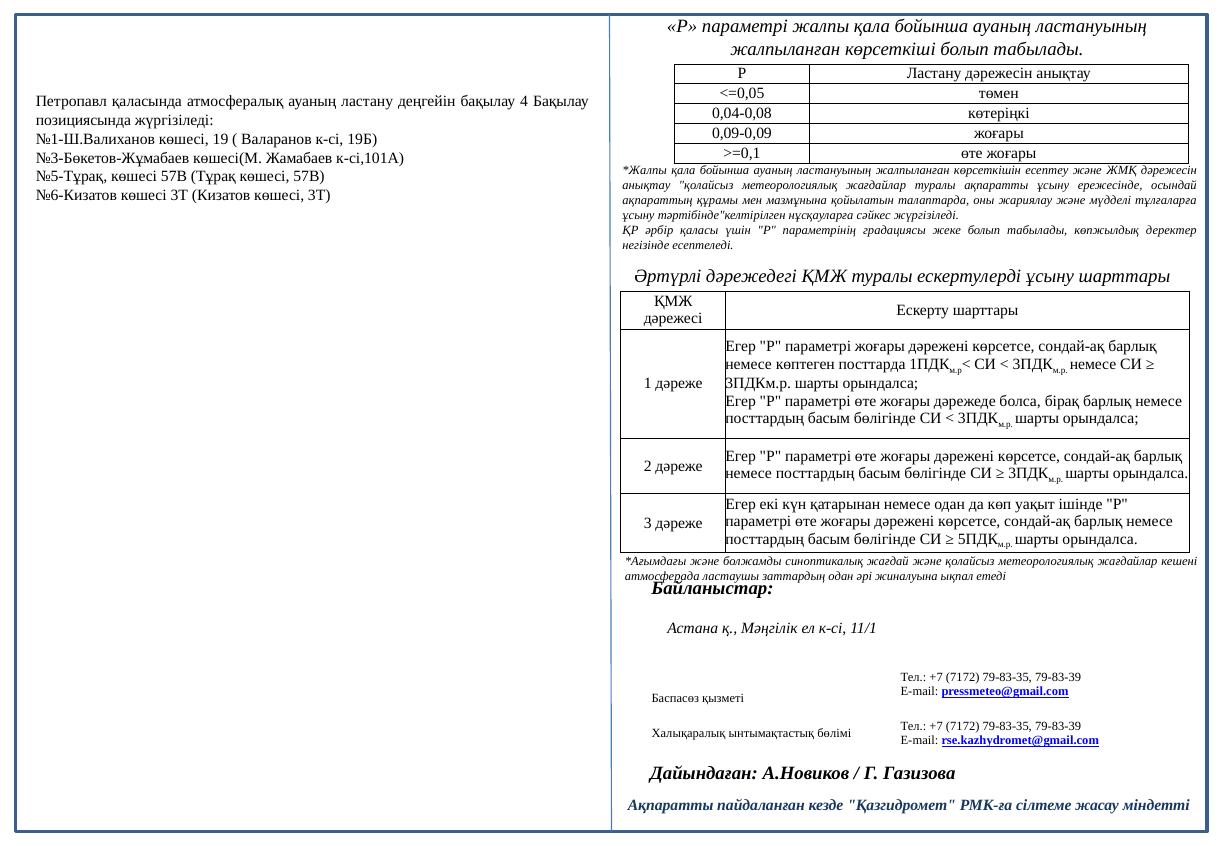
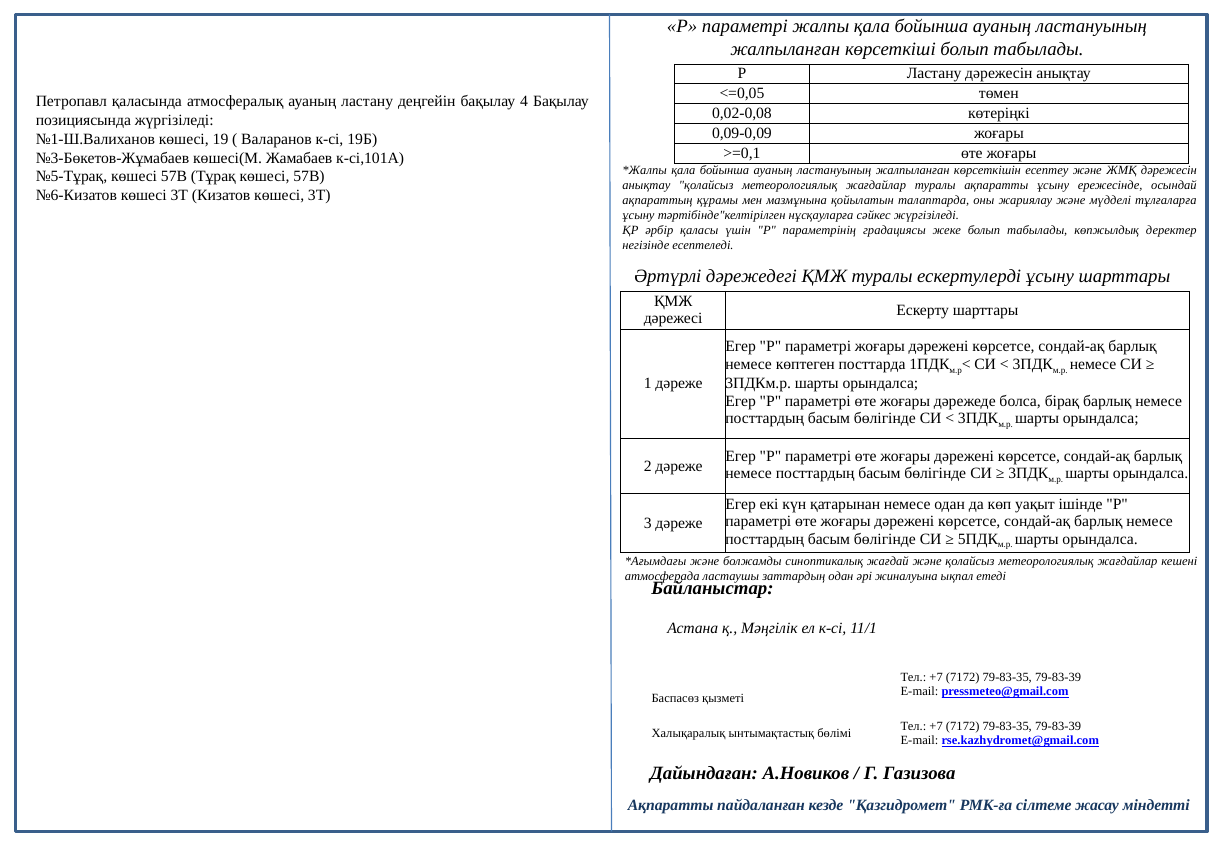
0,04-0,08: 0,04-0,08 -> 0,02-0,08
